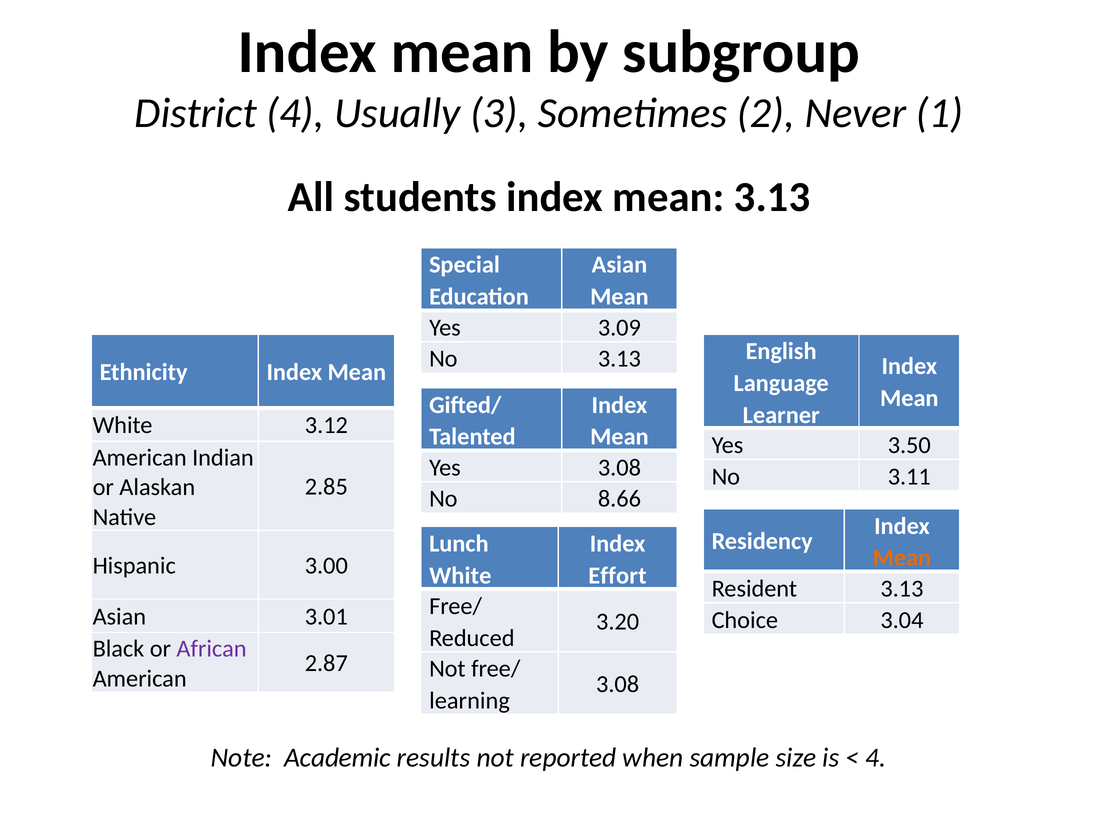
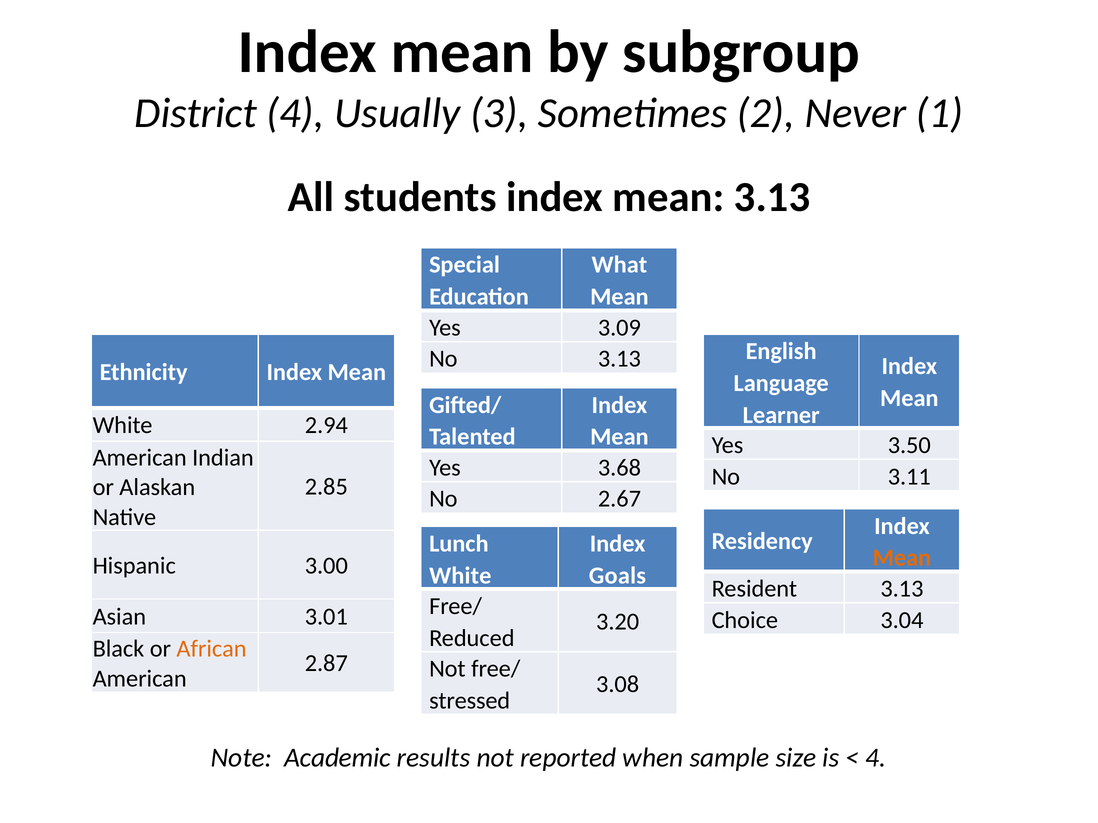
Asian at (619, 265): Asian -> What
3.12: 3.12 -> 2.94
Yes 3.08: 3.08 -> 3.68
8.66: 8.66 -> 2.67
Effort: Effort -> Goals
African colour: purple -> orange
learning: learning -> stressed
